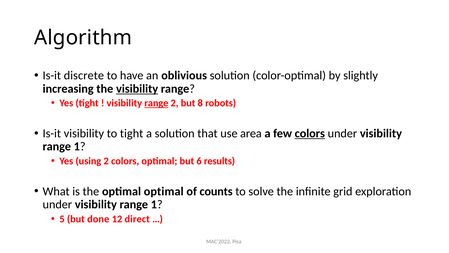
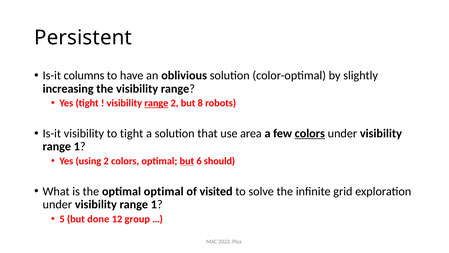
Algorithm: Algorithm -> Persistent
discrete: discrete -> columns
visibility at (137, 89) underline: present -> none
but at (187, 161) underline: none -> present
results: results -> should
counts: counts -> visited
direct: direct -> group
